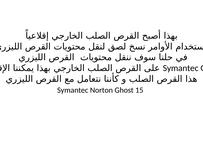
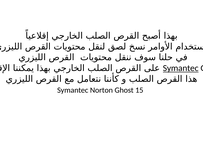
Symantec at (181, 68) underline: none -> present
